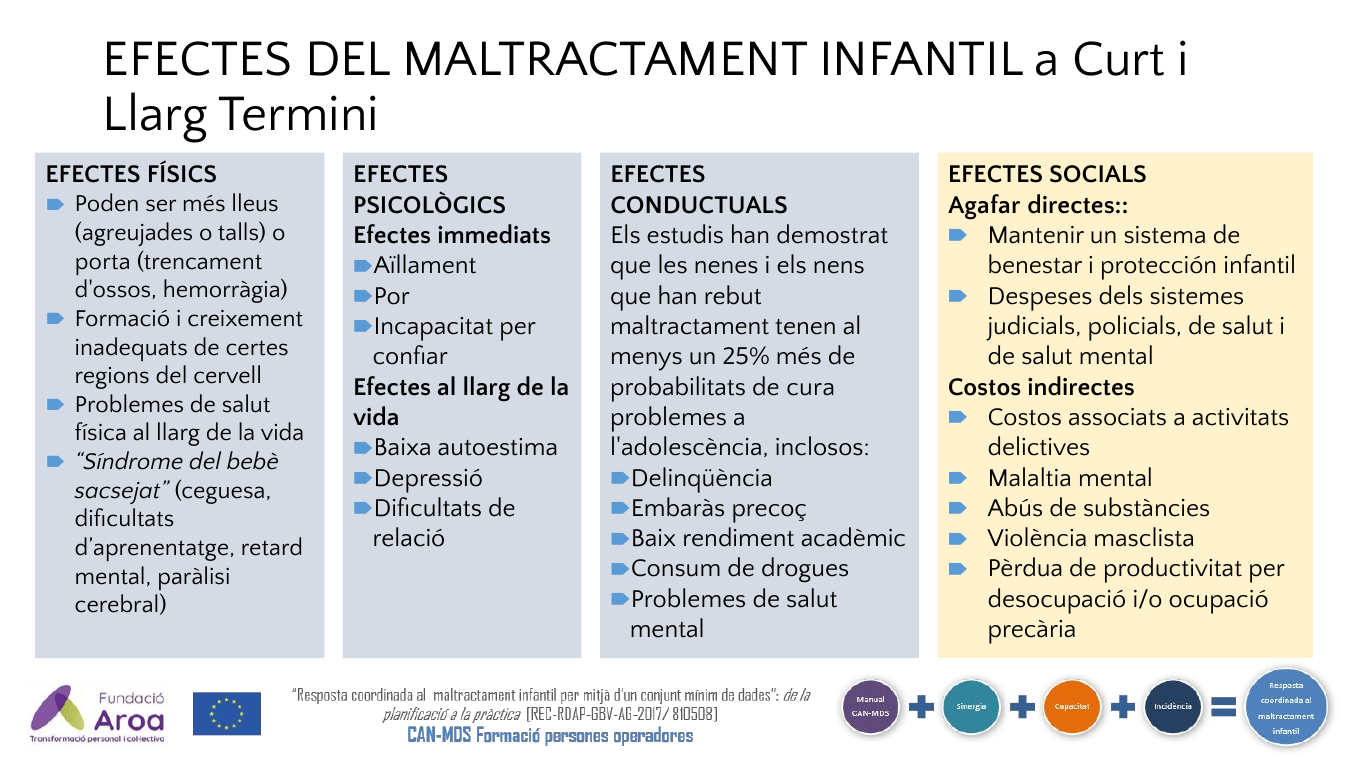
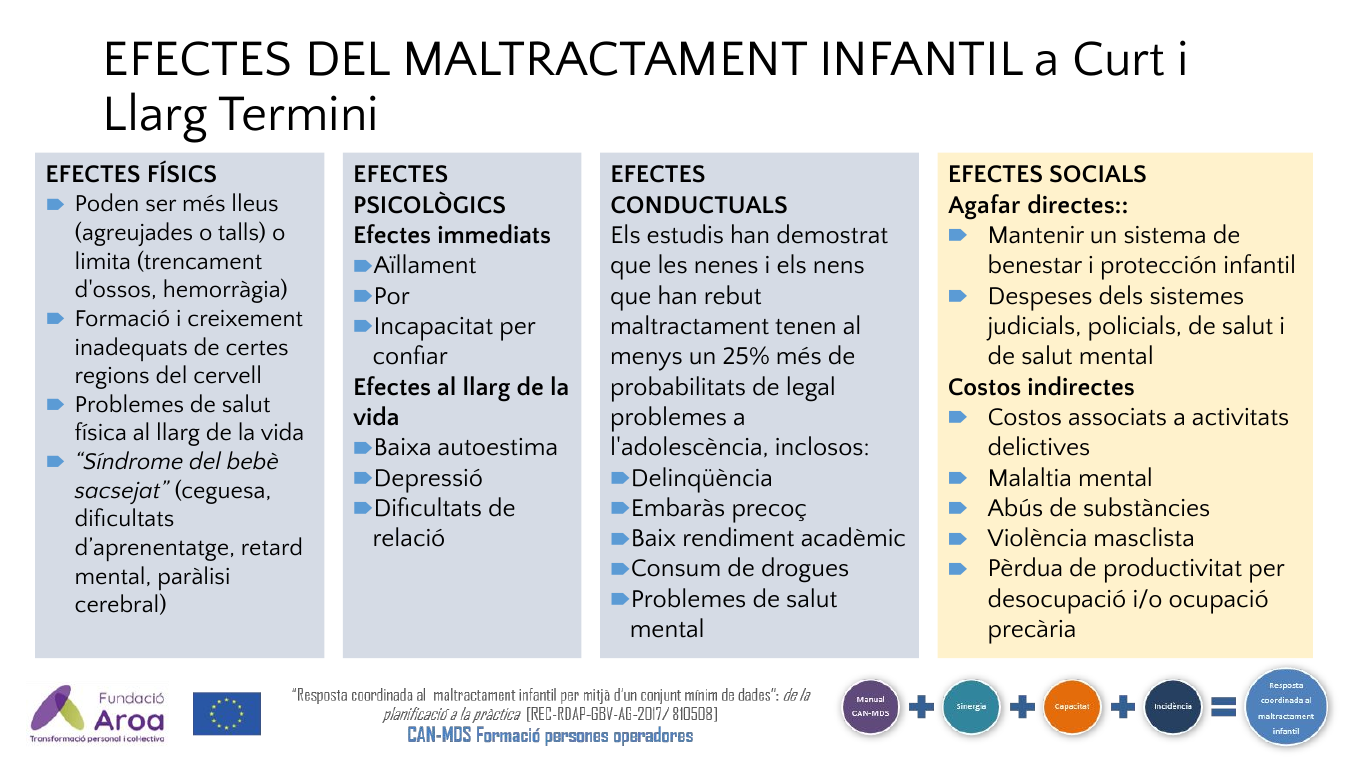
porta: porta -> limita
cura: cura -> legal
